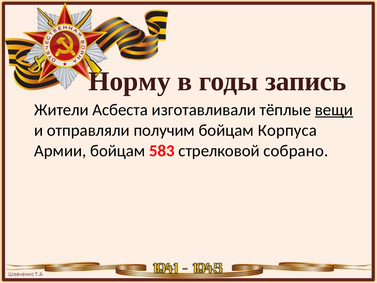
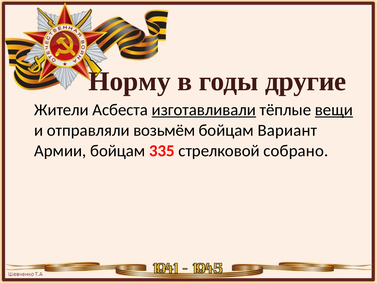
запись: запись -> другие
изготавливали underline: none -> present
получим: получим -> возьмём
Корпуса: Корпуса -> Вариант
583: 583 -> 335
